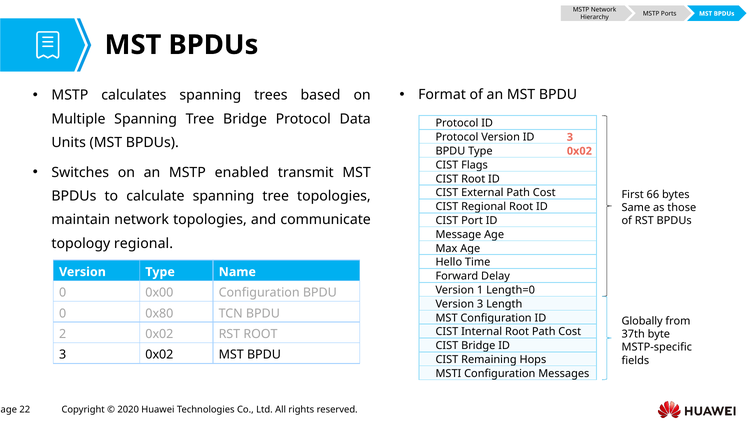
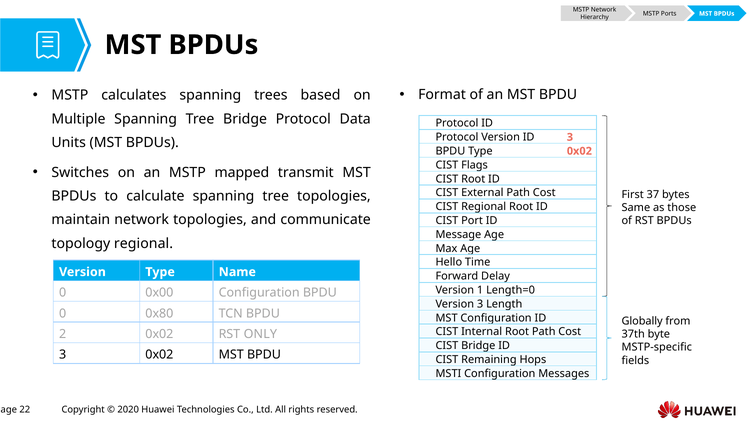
enabled: enabled -> mapped
66: 66 -> 37
RST ROOT: ROOT -> ONLY
